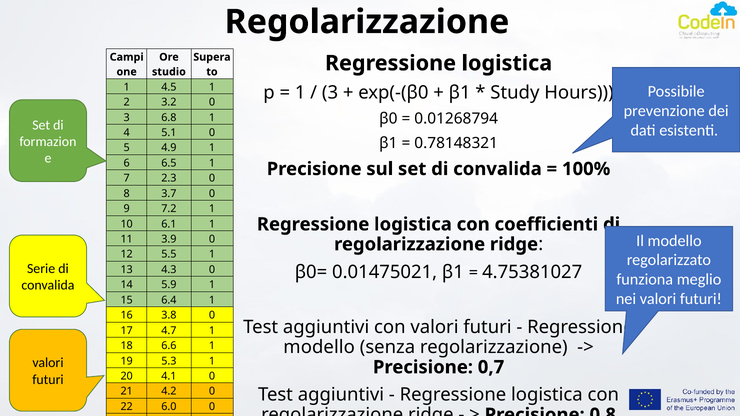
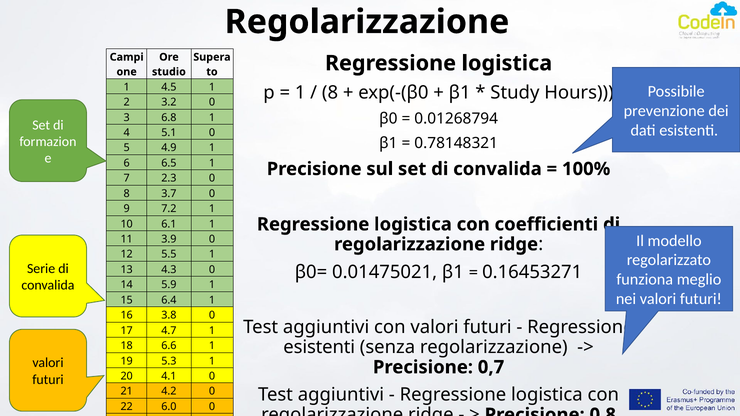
3 at (330, 93): 3 -> 8
4.75381027: 4.75381027 -> 0.16453271
modello at (319, 347): modello -> esistenti
